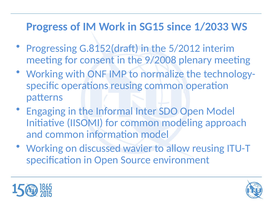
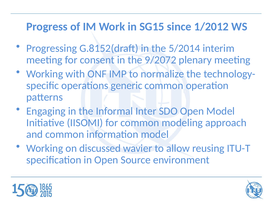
1/2033: 1/2033 -> 1/2012
5/2012: 5/2012 -> 5/2014
9/2008: 9/2008 -> 9/2072
operations reusing: reusing -> generic
